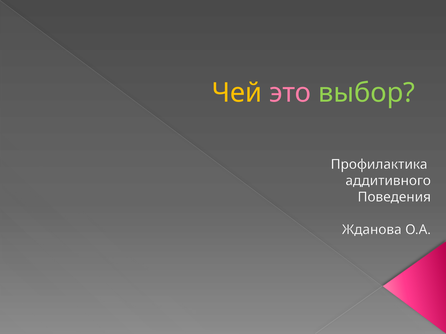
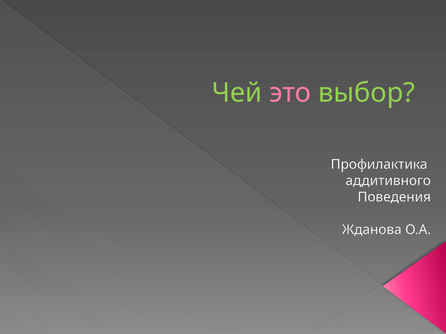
Чей colour: yellow -> light green
